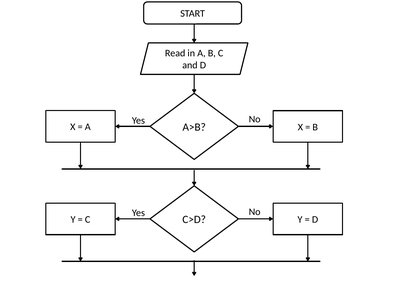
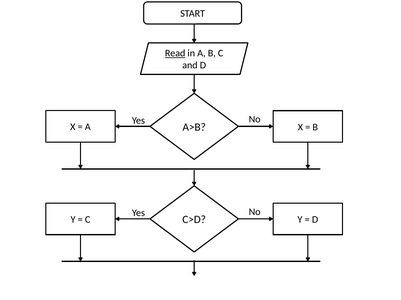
Read underline: none -> present
